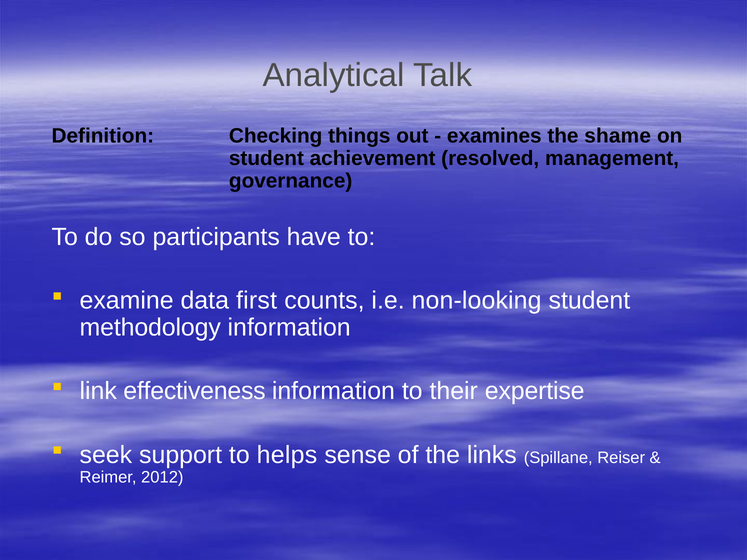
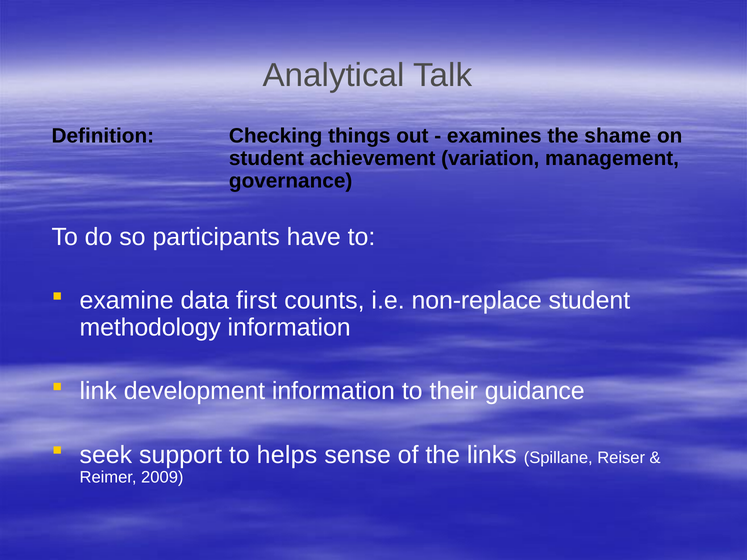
resolved: resolved -> variation
non-looking: non-looking -> non-replace
effectiveness: effectiveness -> development
expertise: expertise -> guidance
2012: 2012 -> 2009
